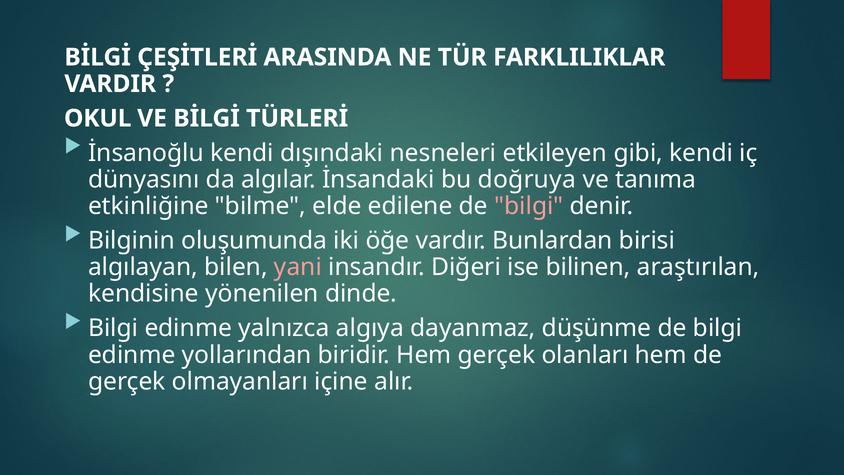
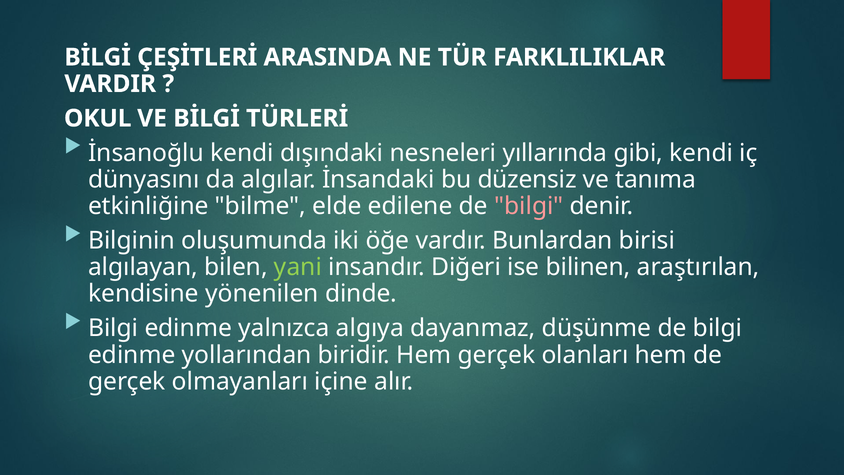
etkileyen: etkileyen -> yıllarında
doğruya: doğruya -> düzensiz
yani colour: pink -> light green
